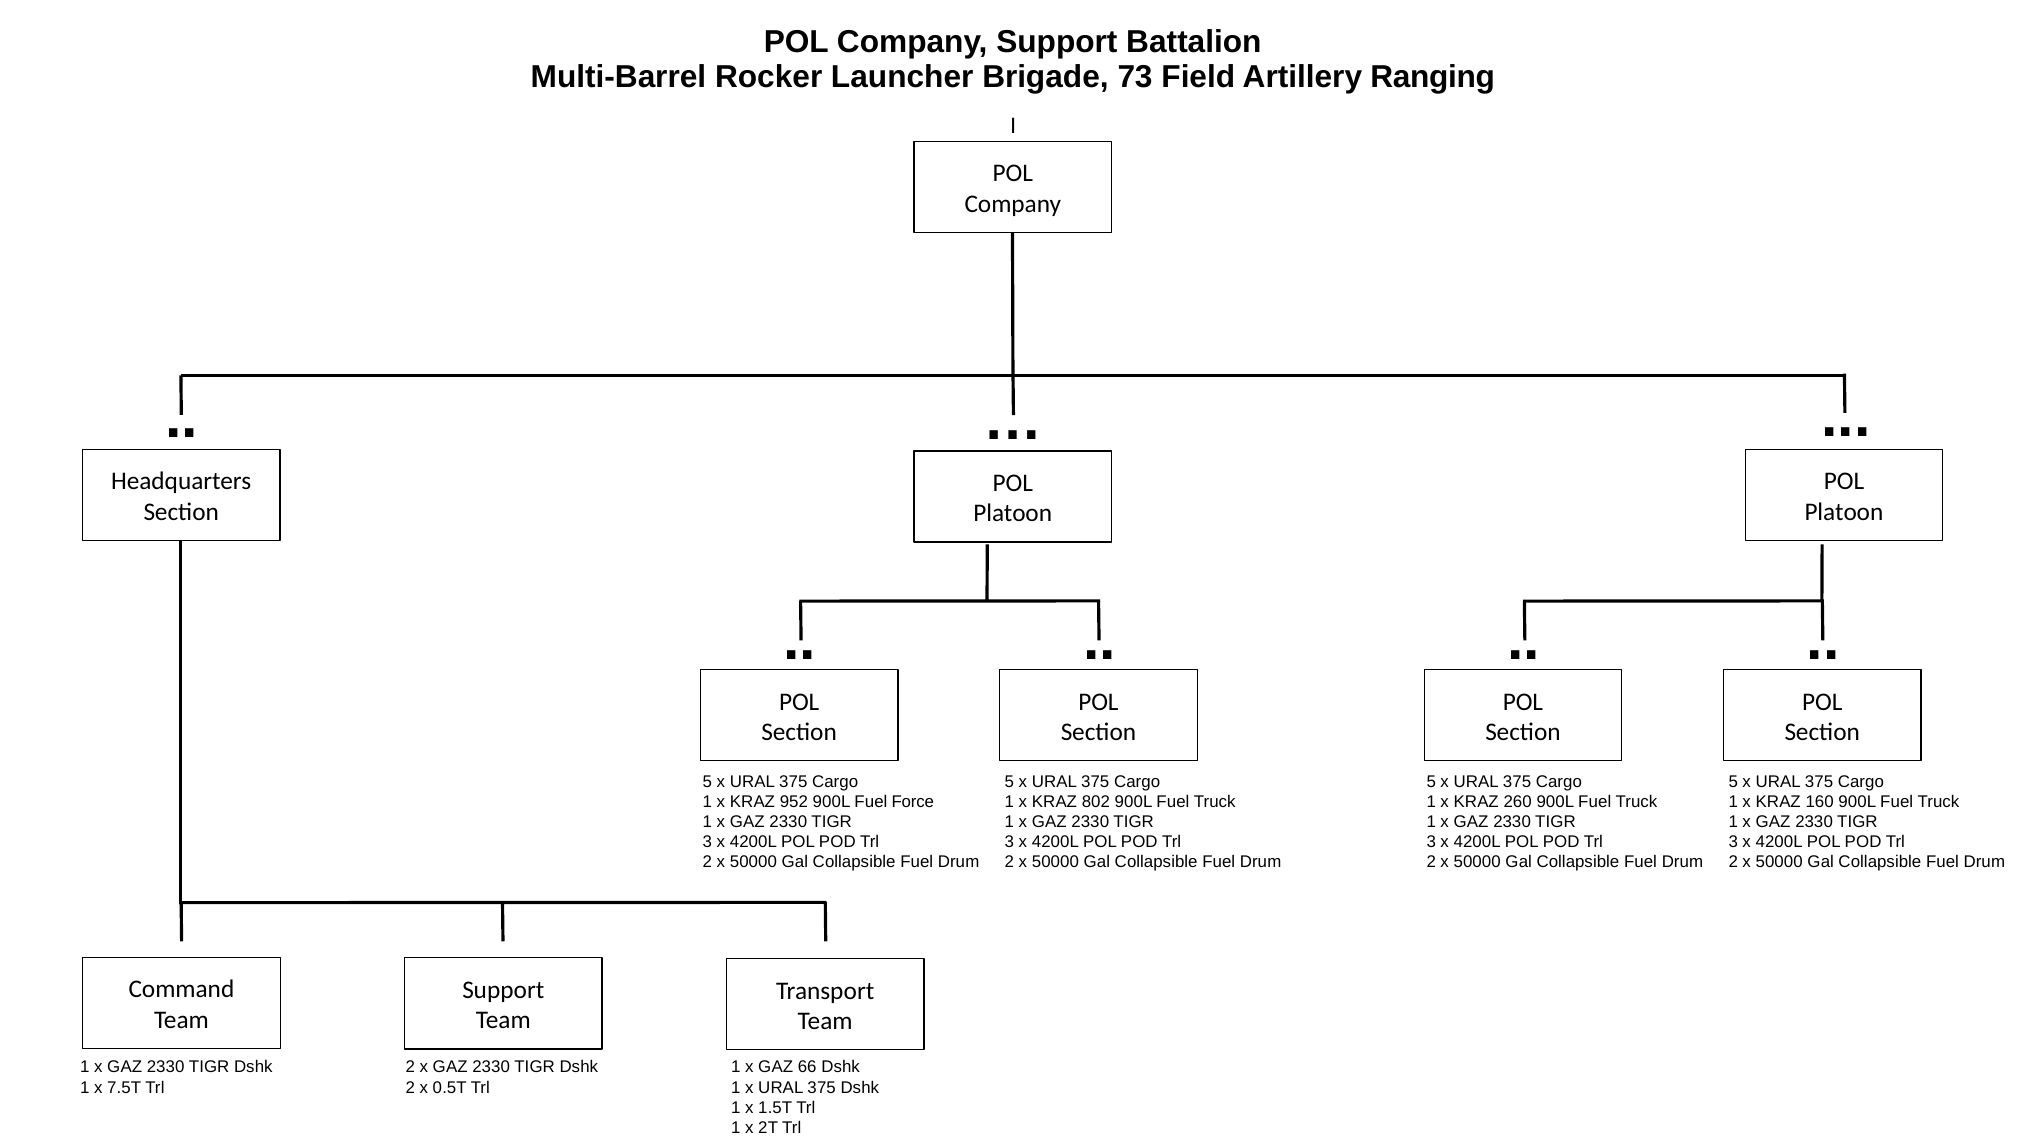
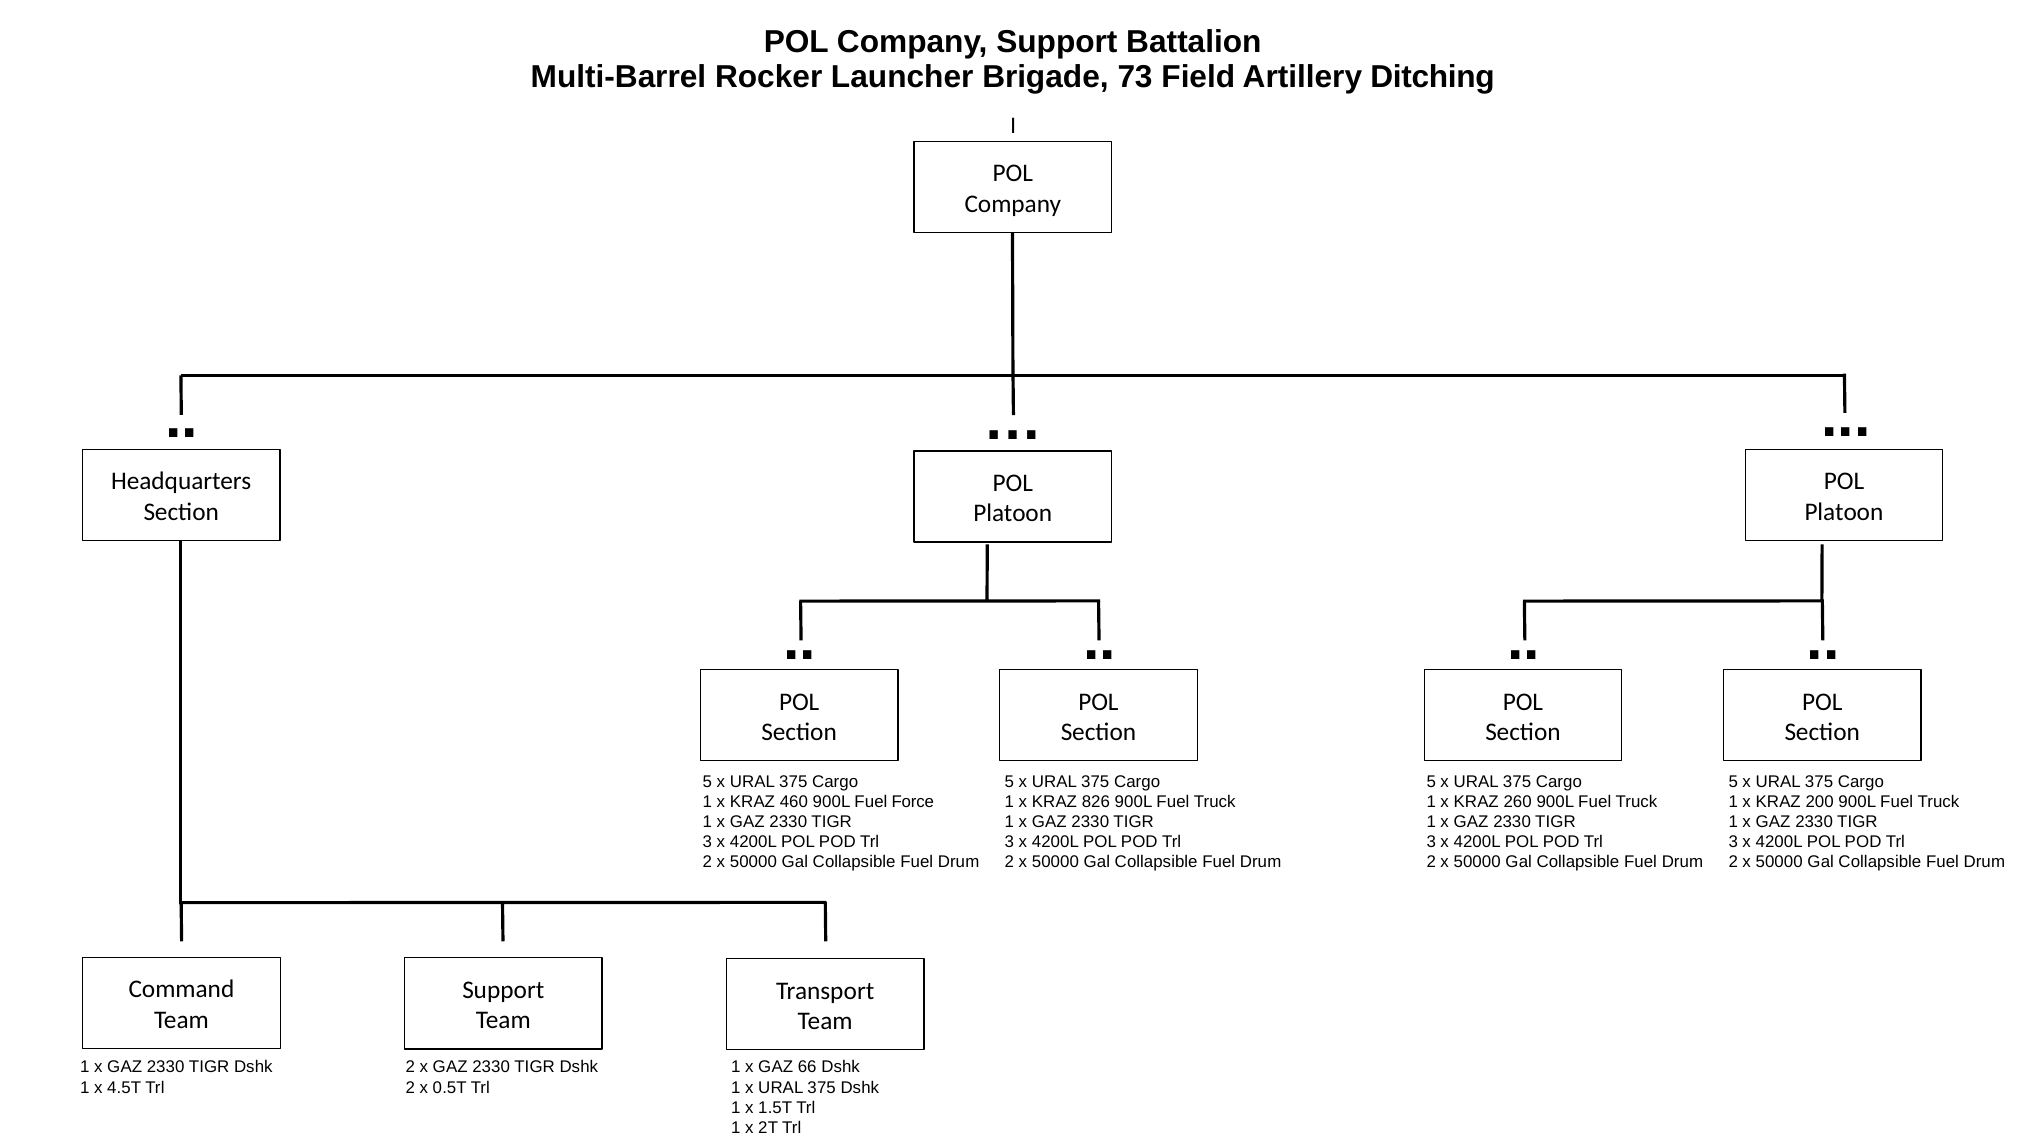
Ranging: Ranging -> Ditching
952: 952 -> 460
802: 802 -> 826
160: 160 -> 200
7.5T: 7.5T -> 4.5T
